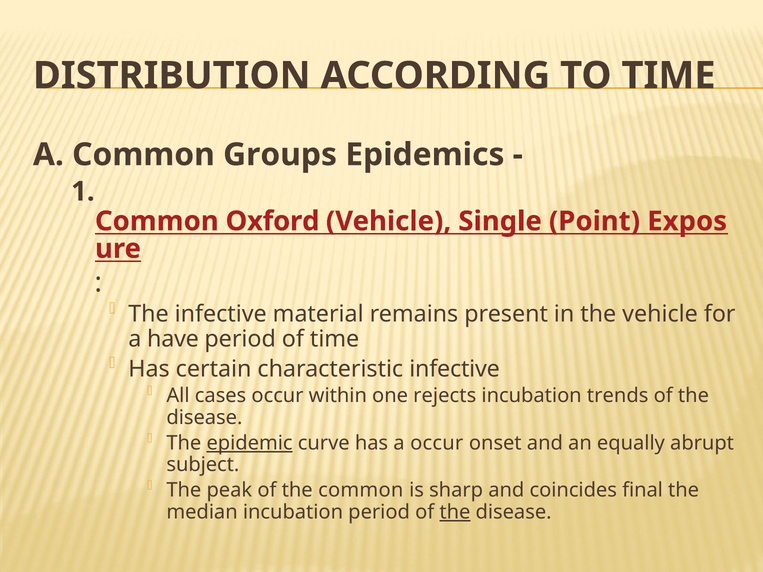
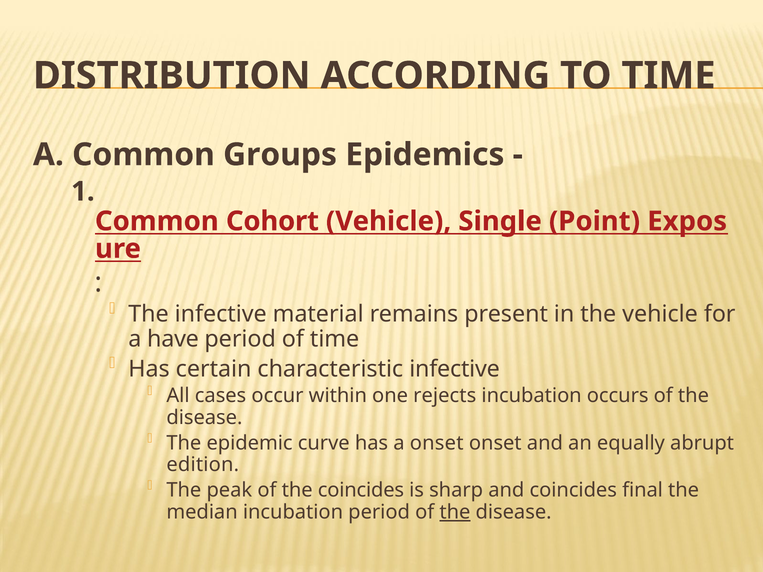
Oxford: Oxford -> Cohort
trends: trends -> occurs
epidemic underline: present -> none
a occur: occur -> onset
subject: subject -> edition
the common: common -> coincides
